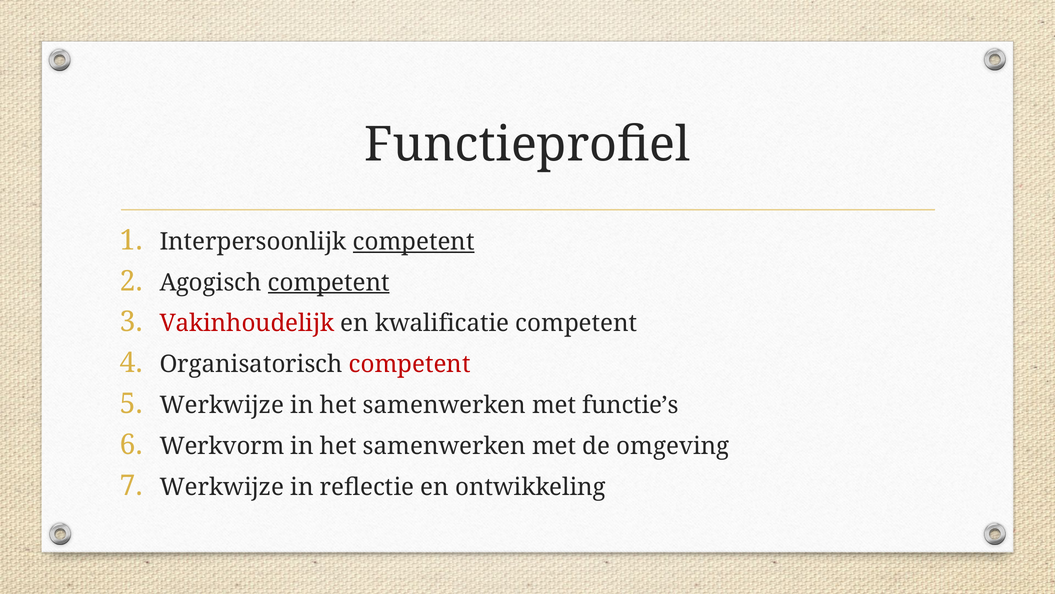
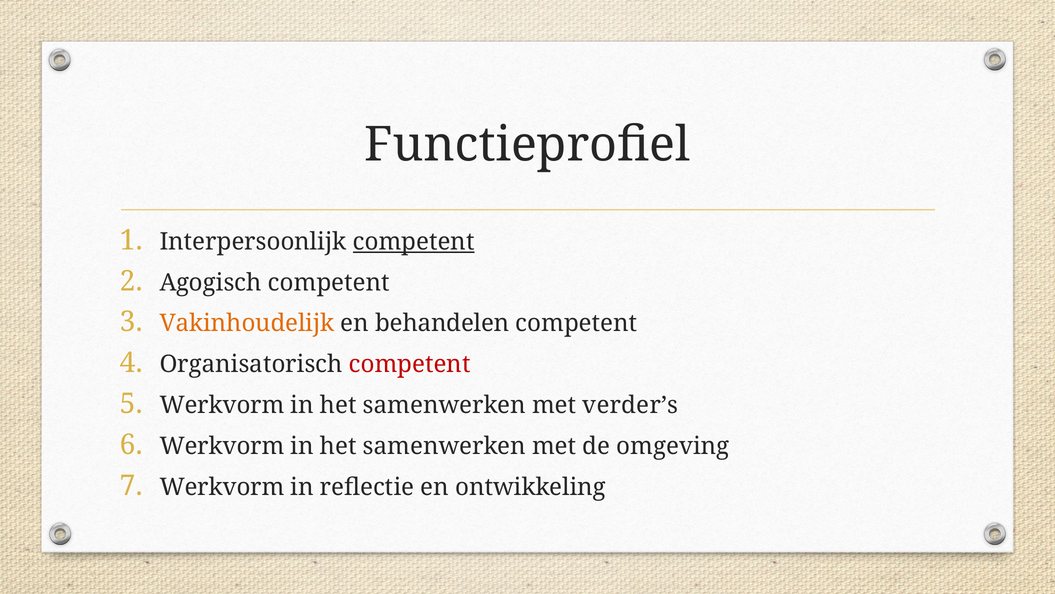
competent at (329, 282) underline: present -> none
Vakinhoudelijk colour: red -> orange
kwalificatie: kwalificatie -> behandelen
Werkwijze at (222, 405): Werkwijze -> Werkvorm
functie’s: functie’s -> verder’s
Werkwijze at (222, 487): Werkwijze -> Werkvorm
